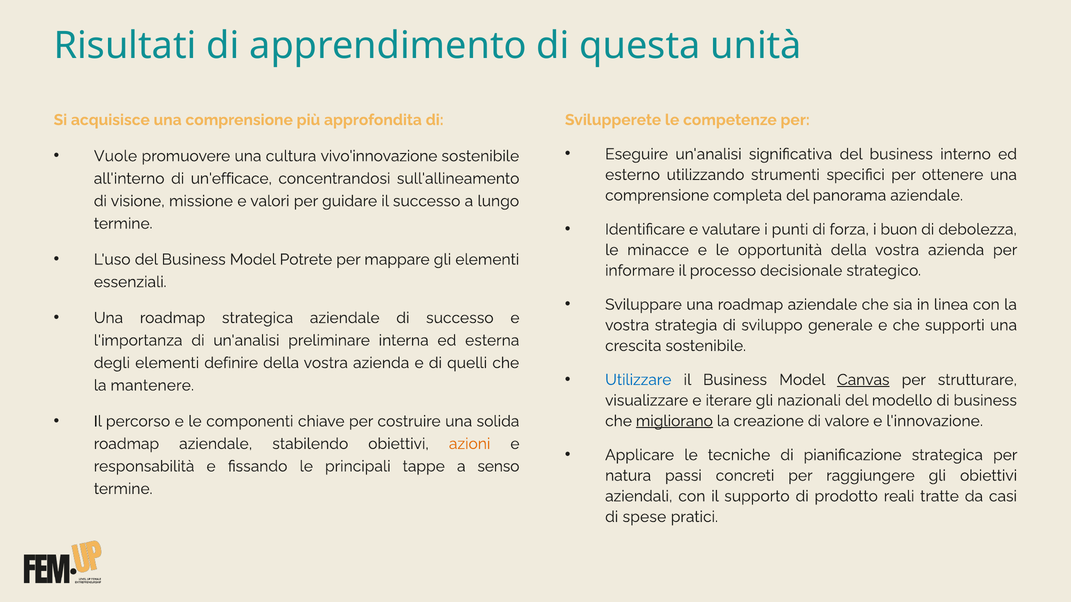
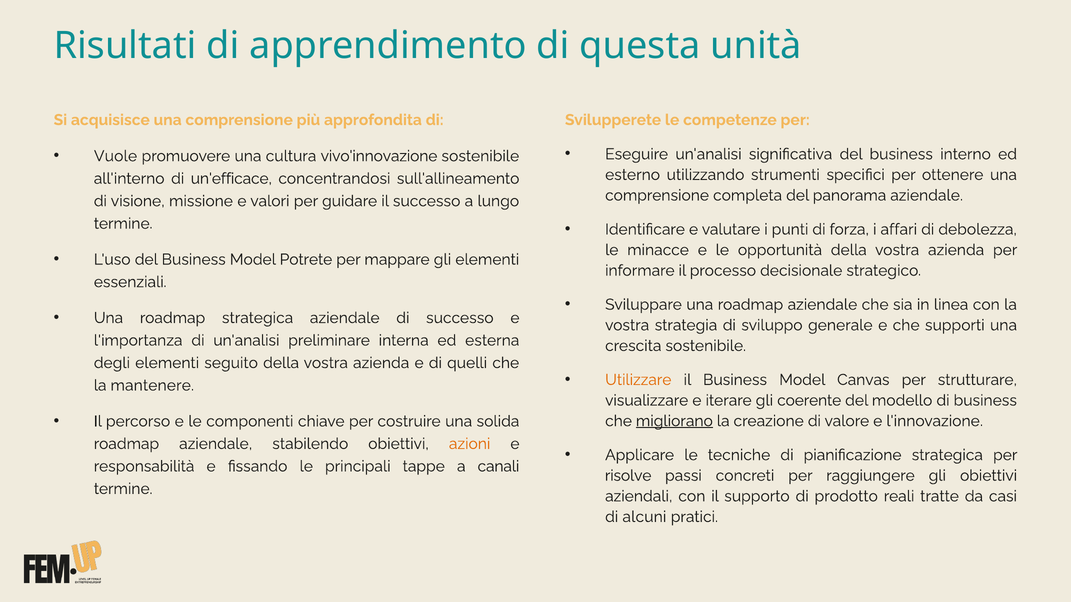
buon: buon -> affari
definire: definire -> seguito
Utilizzare colour: blue -> orange
Canvas underline: present -> none
nazionali: nazionali -> coerente
senso: senso -> canali
natura: natura -> risolve
spese: spese -> alcuni
